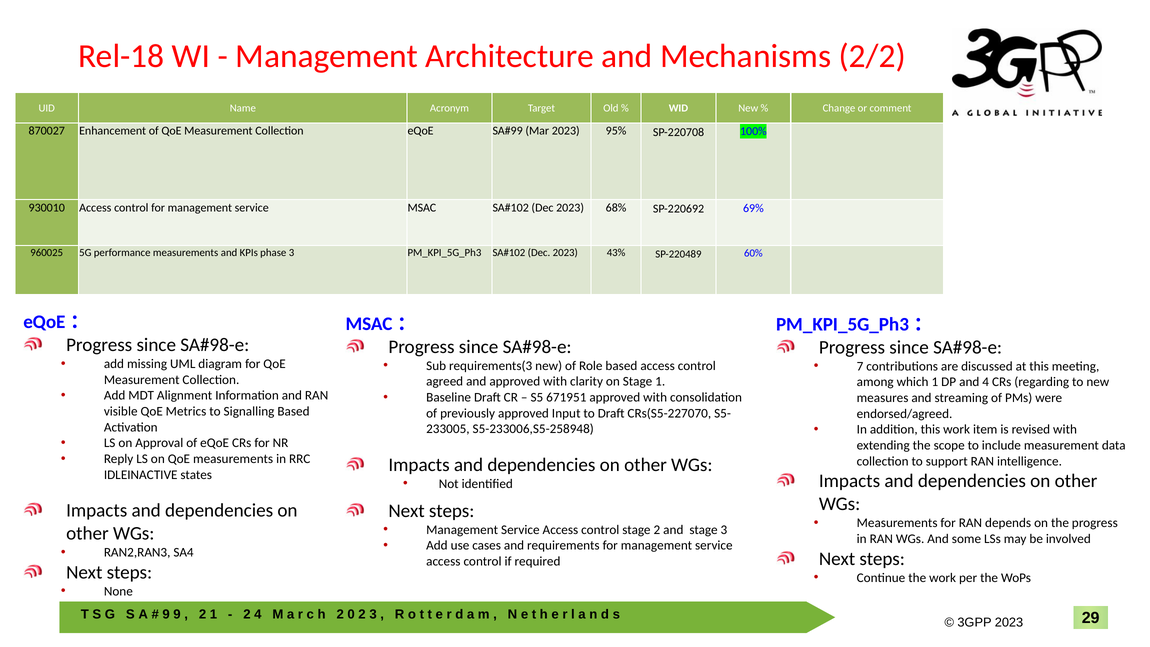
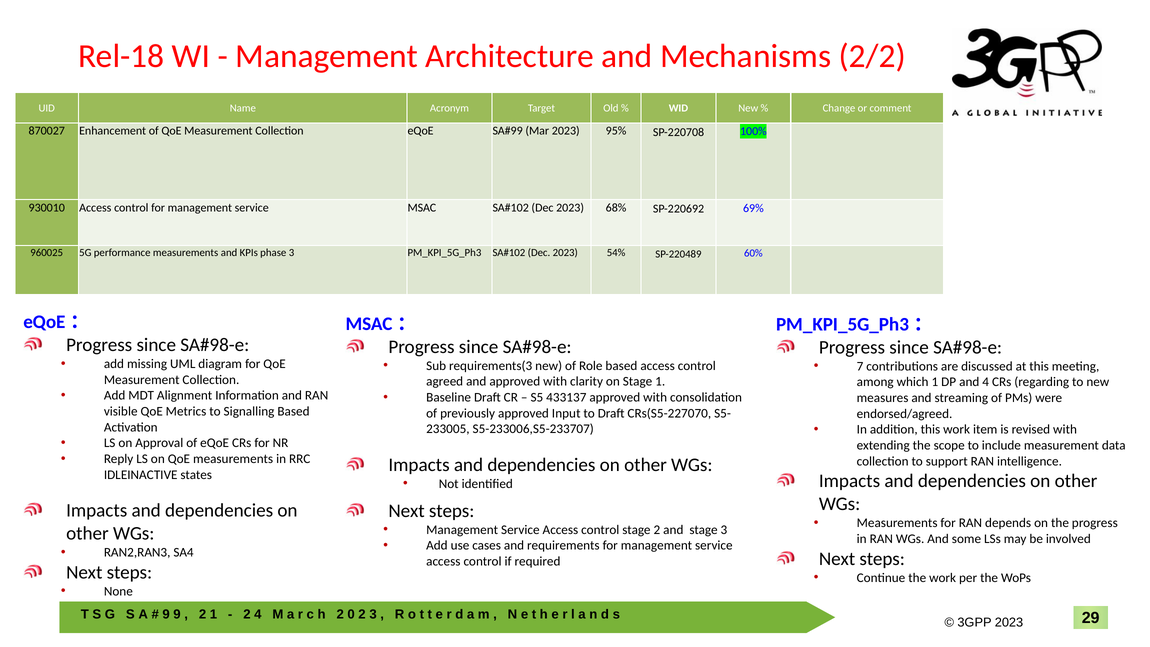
43%: 43% -> 54%
671951: 671951 -> 433137
S5-233006,S5-258948: S5-233006,S5-258948 -> S5-233006,S5-233707
